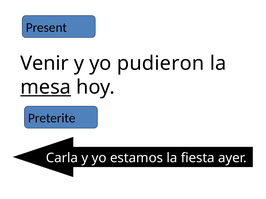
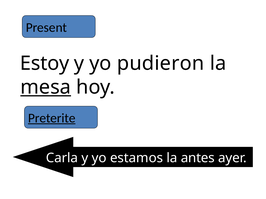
Venir: Venir -> Estoy
Preterite underline: none -> present
fiesta: fiesta -> antes
